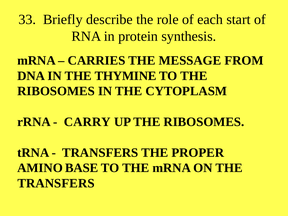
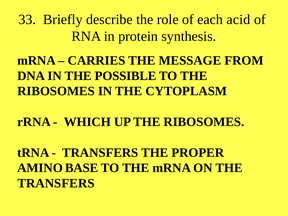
start: start -> acid
THYMINE: THYMINE -> POSSIBLE
CARRY: CARRY -> WHICH
